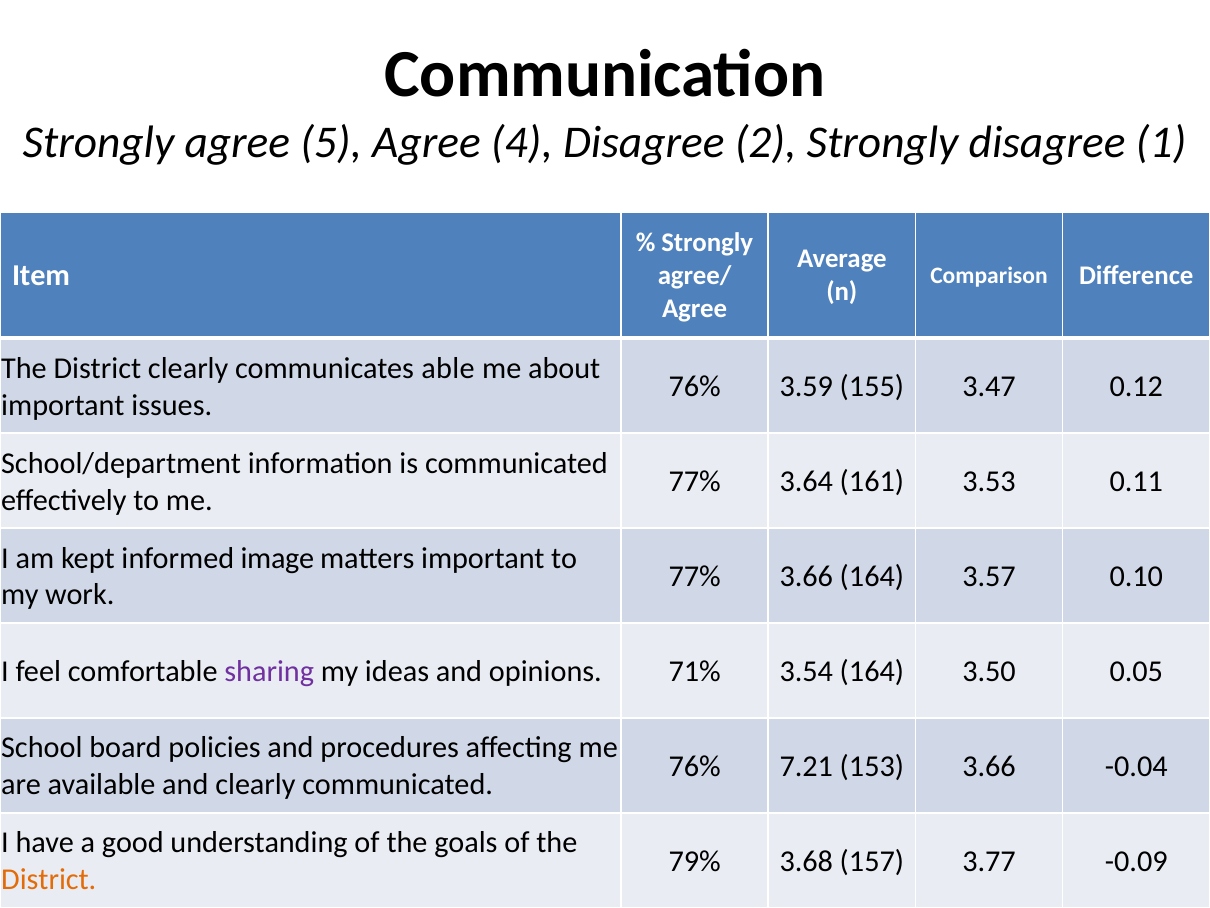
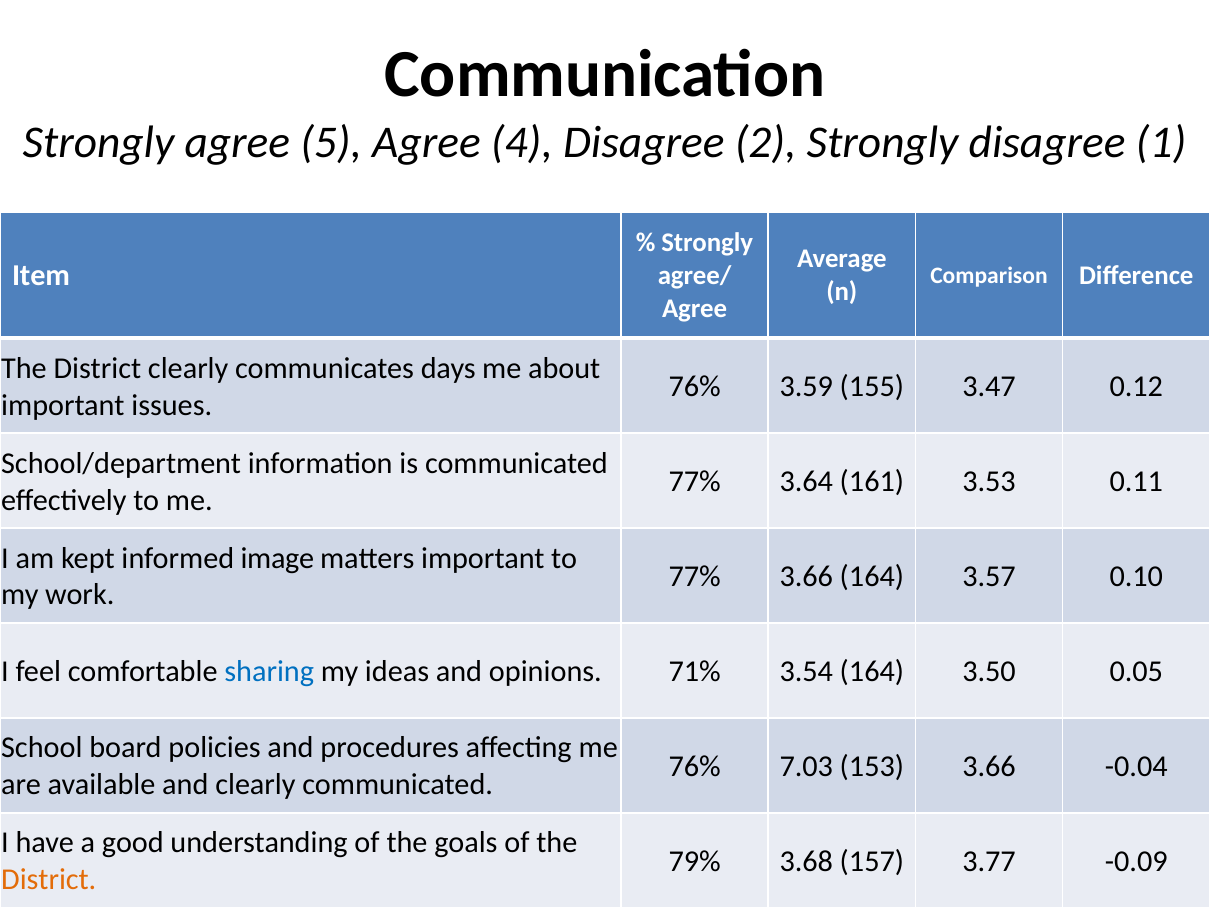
able: able -> days
sharing colour: purple -> blue
7.21: 7.21 -> 7.03
